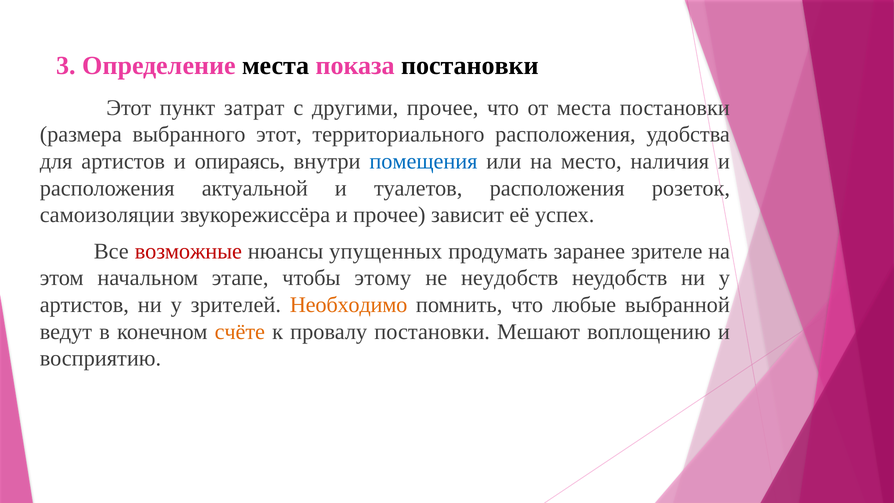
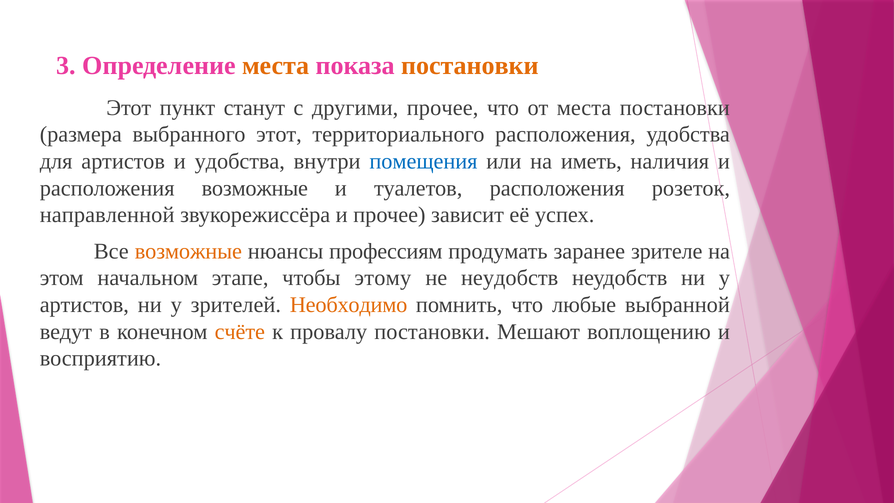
места at (276, 66) colour: black -> orange
постановки at (470, 66) colour: black -> orange
затрат: затрат -> станут
и опираясь: опираясь -> удобства
место: место -> иметь
расположения актуальной: актуальной -> возможные
самоизоляции: самоизоляции -> направленной
возможные at (188, 251) colour: red -> orange
упущенных: упущенных -> профессиям
